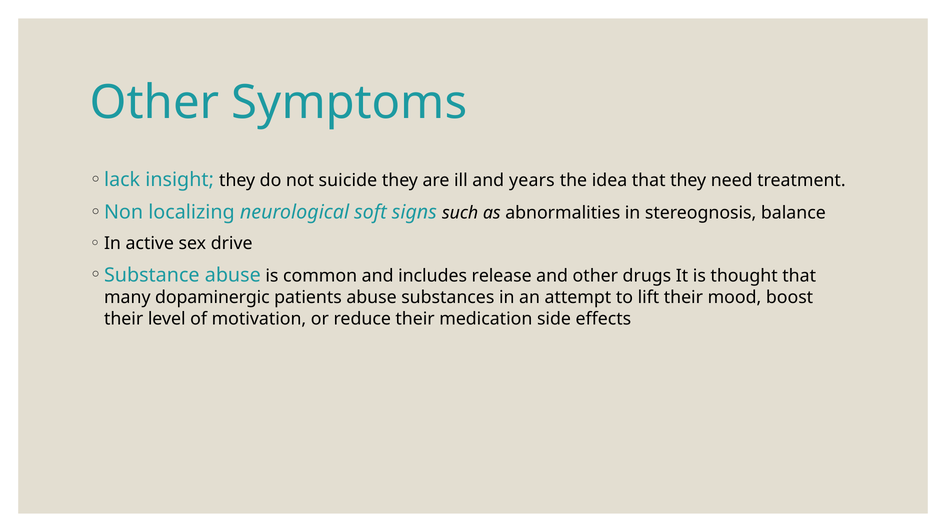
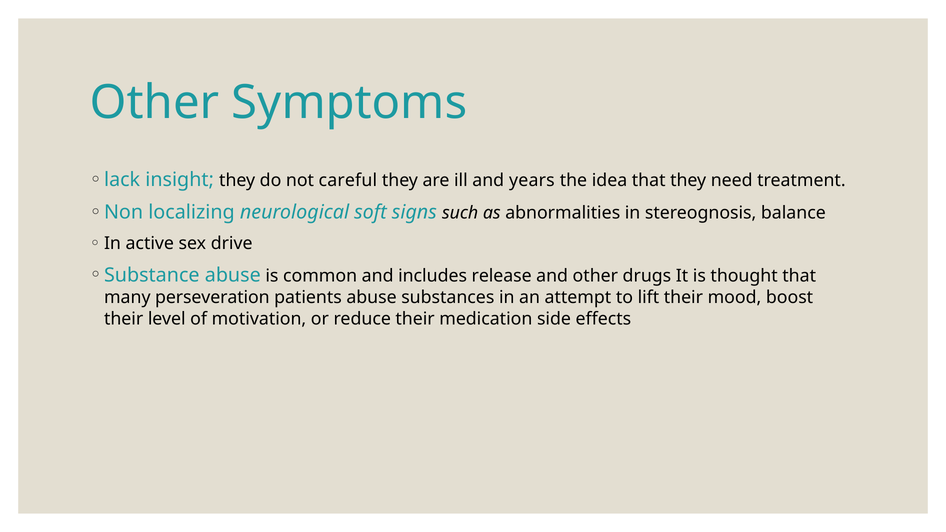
suicide: suicide -> careful
dopaminergic: dopaminergic -> perseveration
